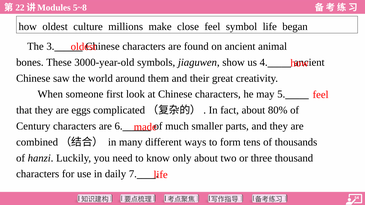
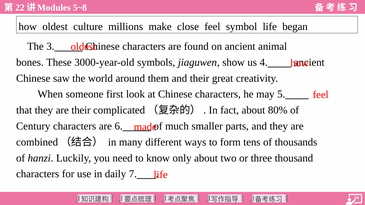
are eggs: eggs -> their
